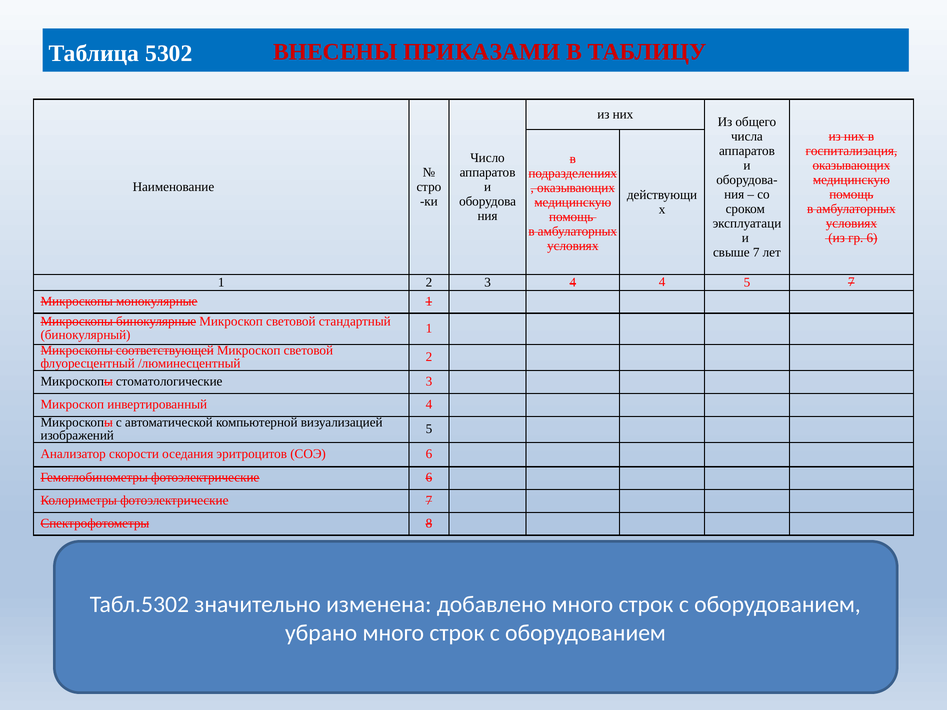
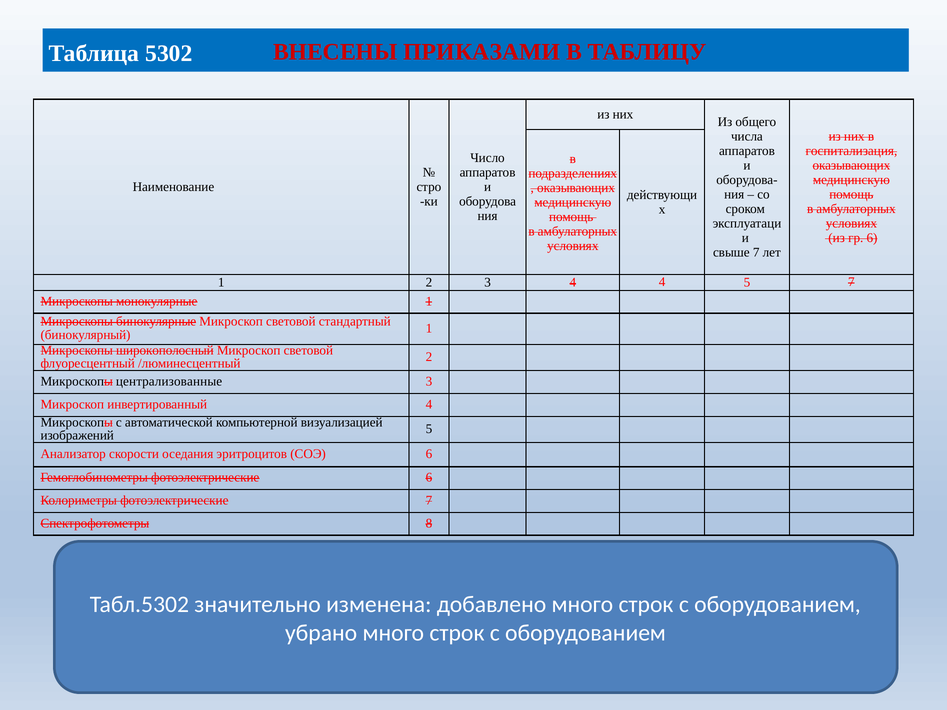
соответствующей: соответствующей -> широкополосный
стоматологические: стоматологические -> централизованные
